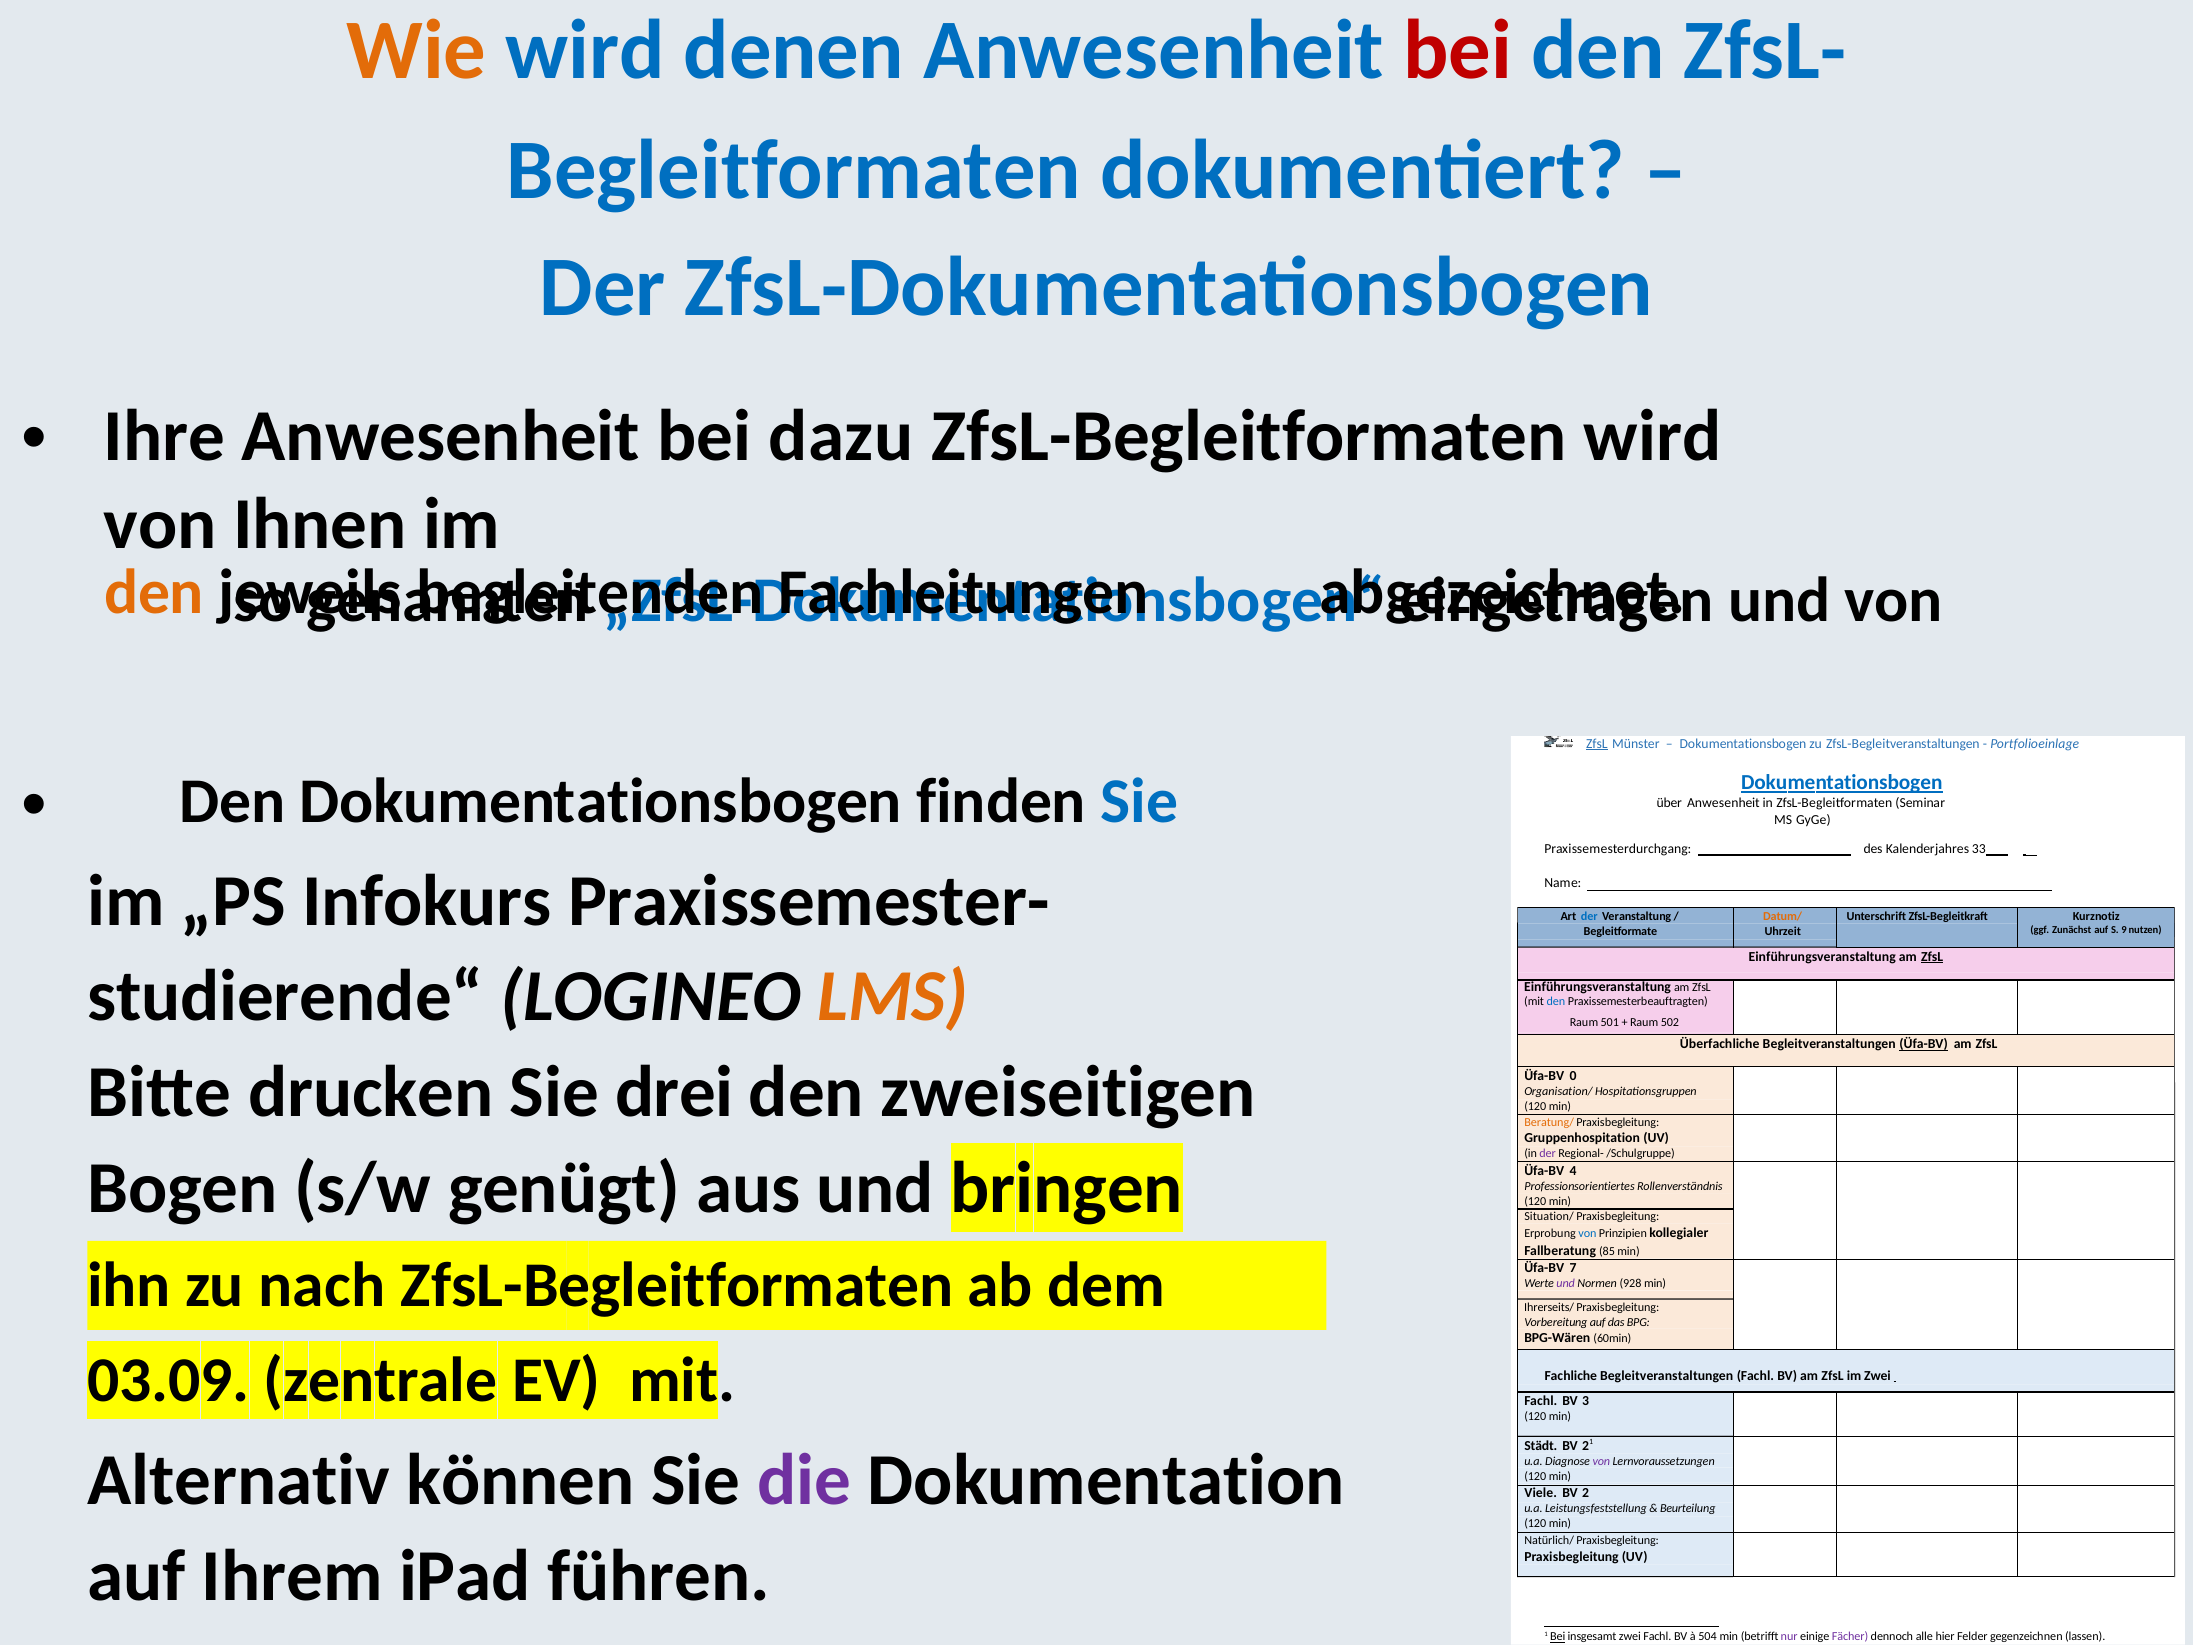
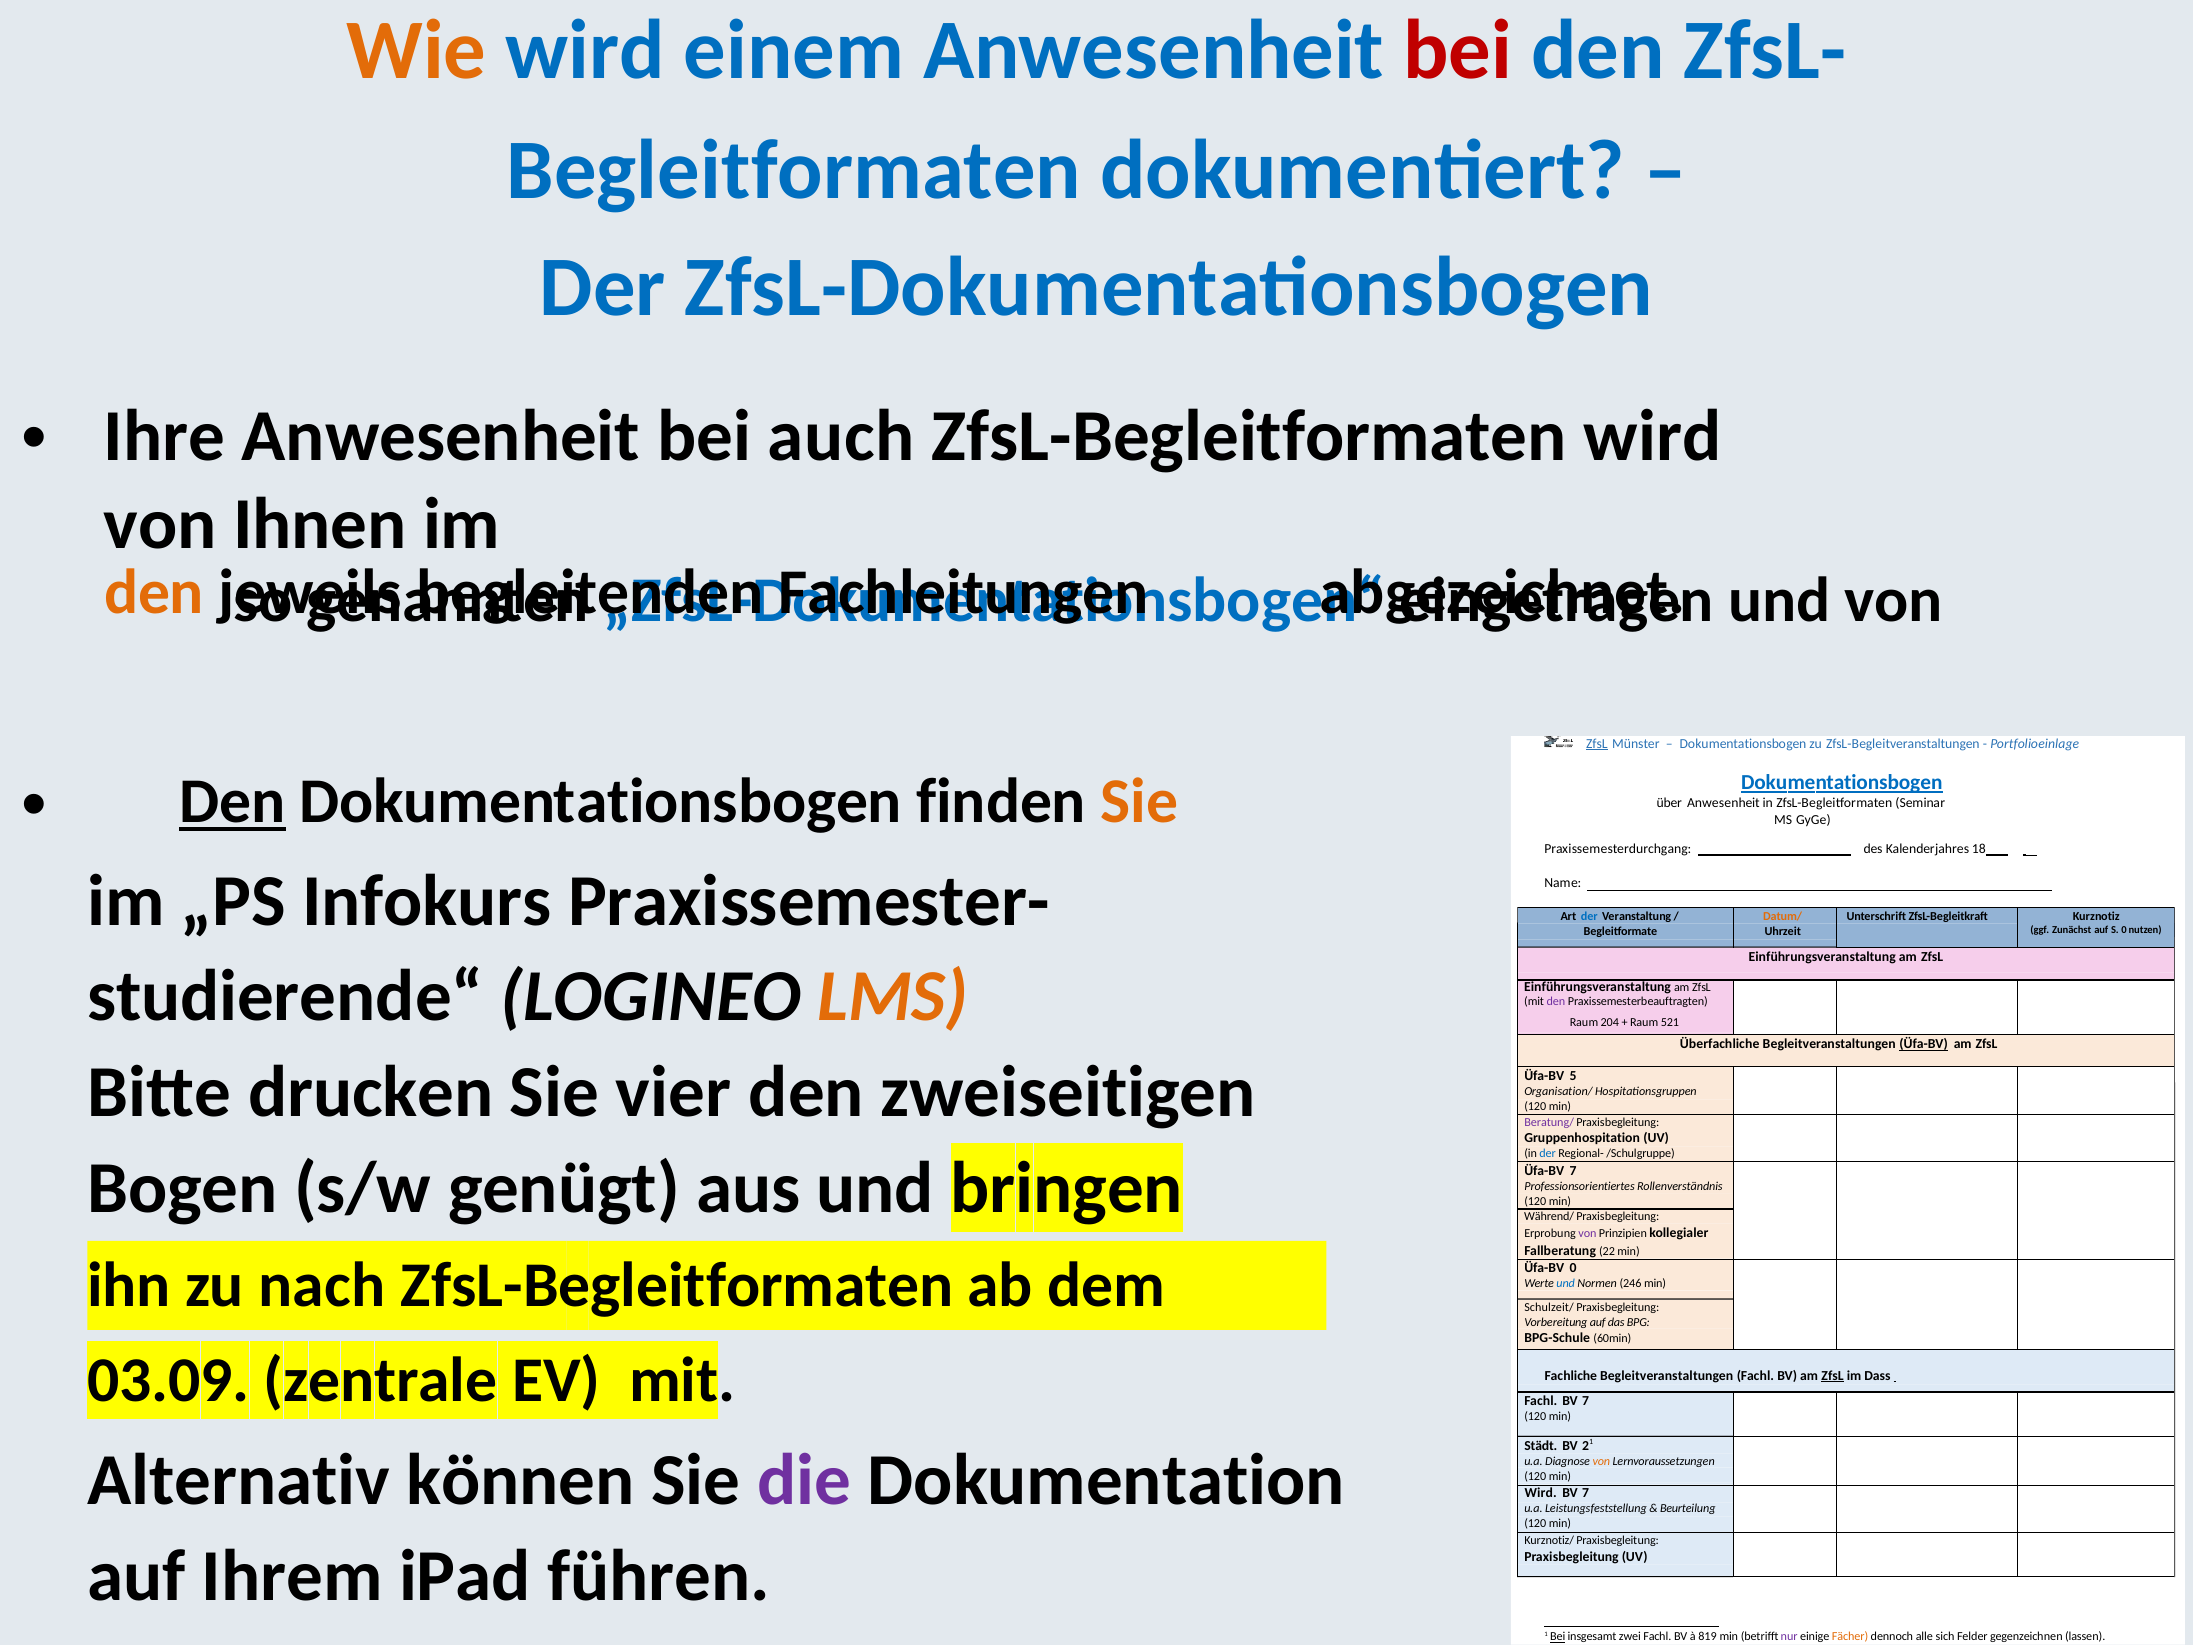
denen: denen -> einem
dazu: dazu -> auch
Den at (233, 801) underline: none -> present
Sie at (1139, 801) colour: blue -> orange
33: 33 -> 18
S 9: 9 -> 0
ZfsL at (1932, 956) underline: present -> none
den at (1556, 1002) colour: blue -> purple
501: 501 -> 204
502: 502 -> 521
drei: drei -> vier
0: 0 -> 5
Beratung/ colour: orange -> purple
der at (1548, 1154) colour: purple -> blue
Üfa-BV 4: 4 -> 7
Situation/: Situation/ -> Während/
von at (1587, 1234) colour: blue -> purple
85: 85 -> 22
Üfa-BV 7: 7 -> 0
und at (1566, 1283) colour: purple -> blue
928: 928 -> 246
Ihrerseits/: Ihrerseits/ -> Schulzeit/
BPG-Wären: BPG-Wären -> BPG-Schule
ZfsL at (1833, 1375) underline: none -> present
im Zwei: Zwei -> Dass
Fachl BV 3: 3 -> 7
von at (1601, 1461) colour: purple -> orange
Viele at (1541, 1493): Viele -> Wird
2 at (1586, 1493): 2 -> 7
Natürlich/: Natürlich/ -> Kurznotiz/
504: 504 -> 819
Fächer colour: purple -> orange
hier: hier -> sich
